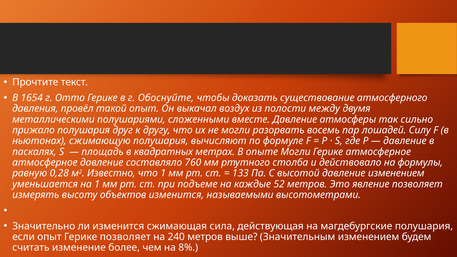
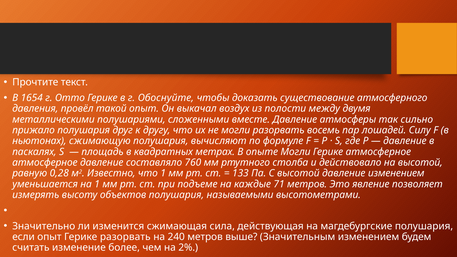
на формулы: формулы -> высотой
52: 52 -> 71
объектов изменится: изменится -> полушария
Герике позволяет: позволяет -> разорвать
8%: 8% -> 2%
